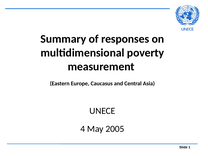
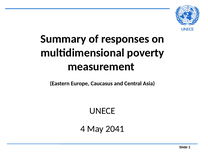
2005: 2005 -> 2041
